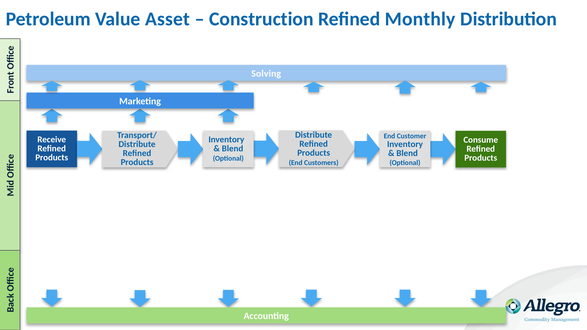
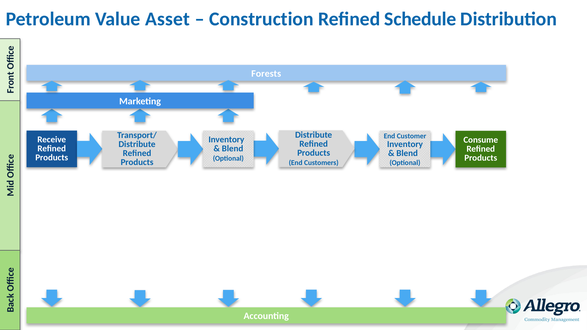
Monthly: Monthly -> Schedule
Solving: Solving -> Forests
